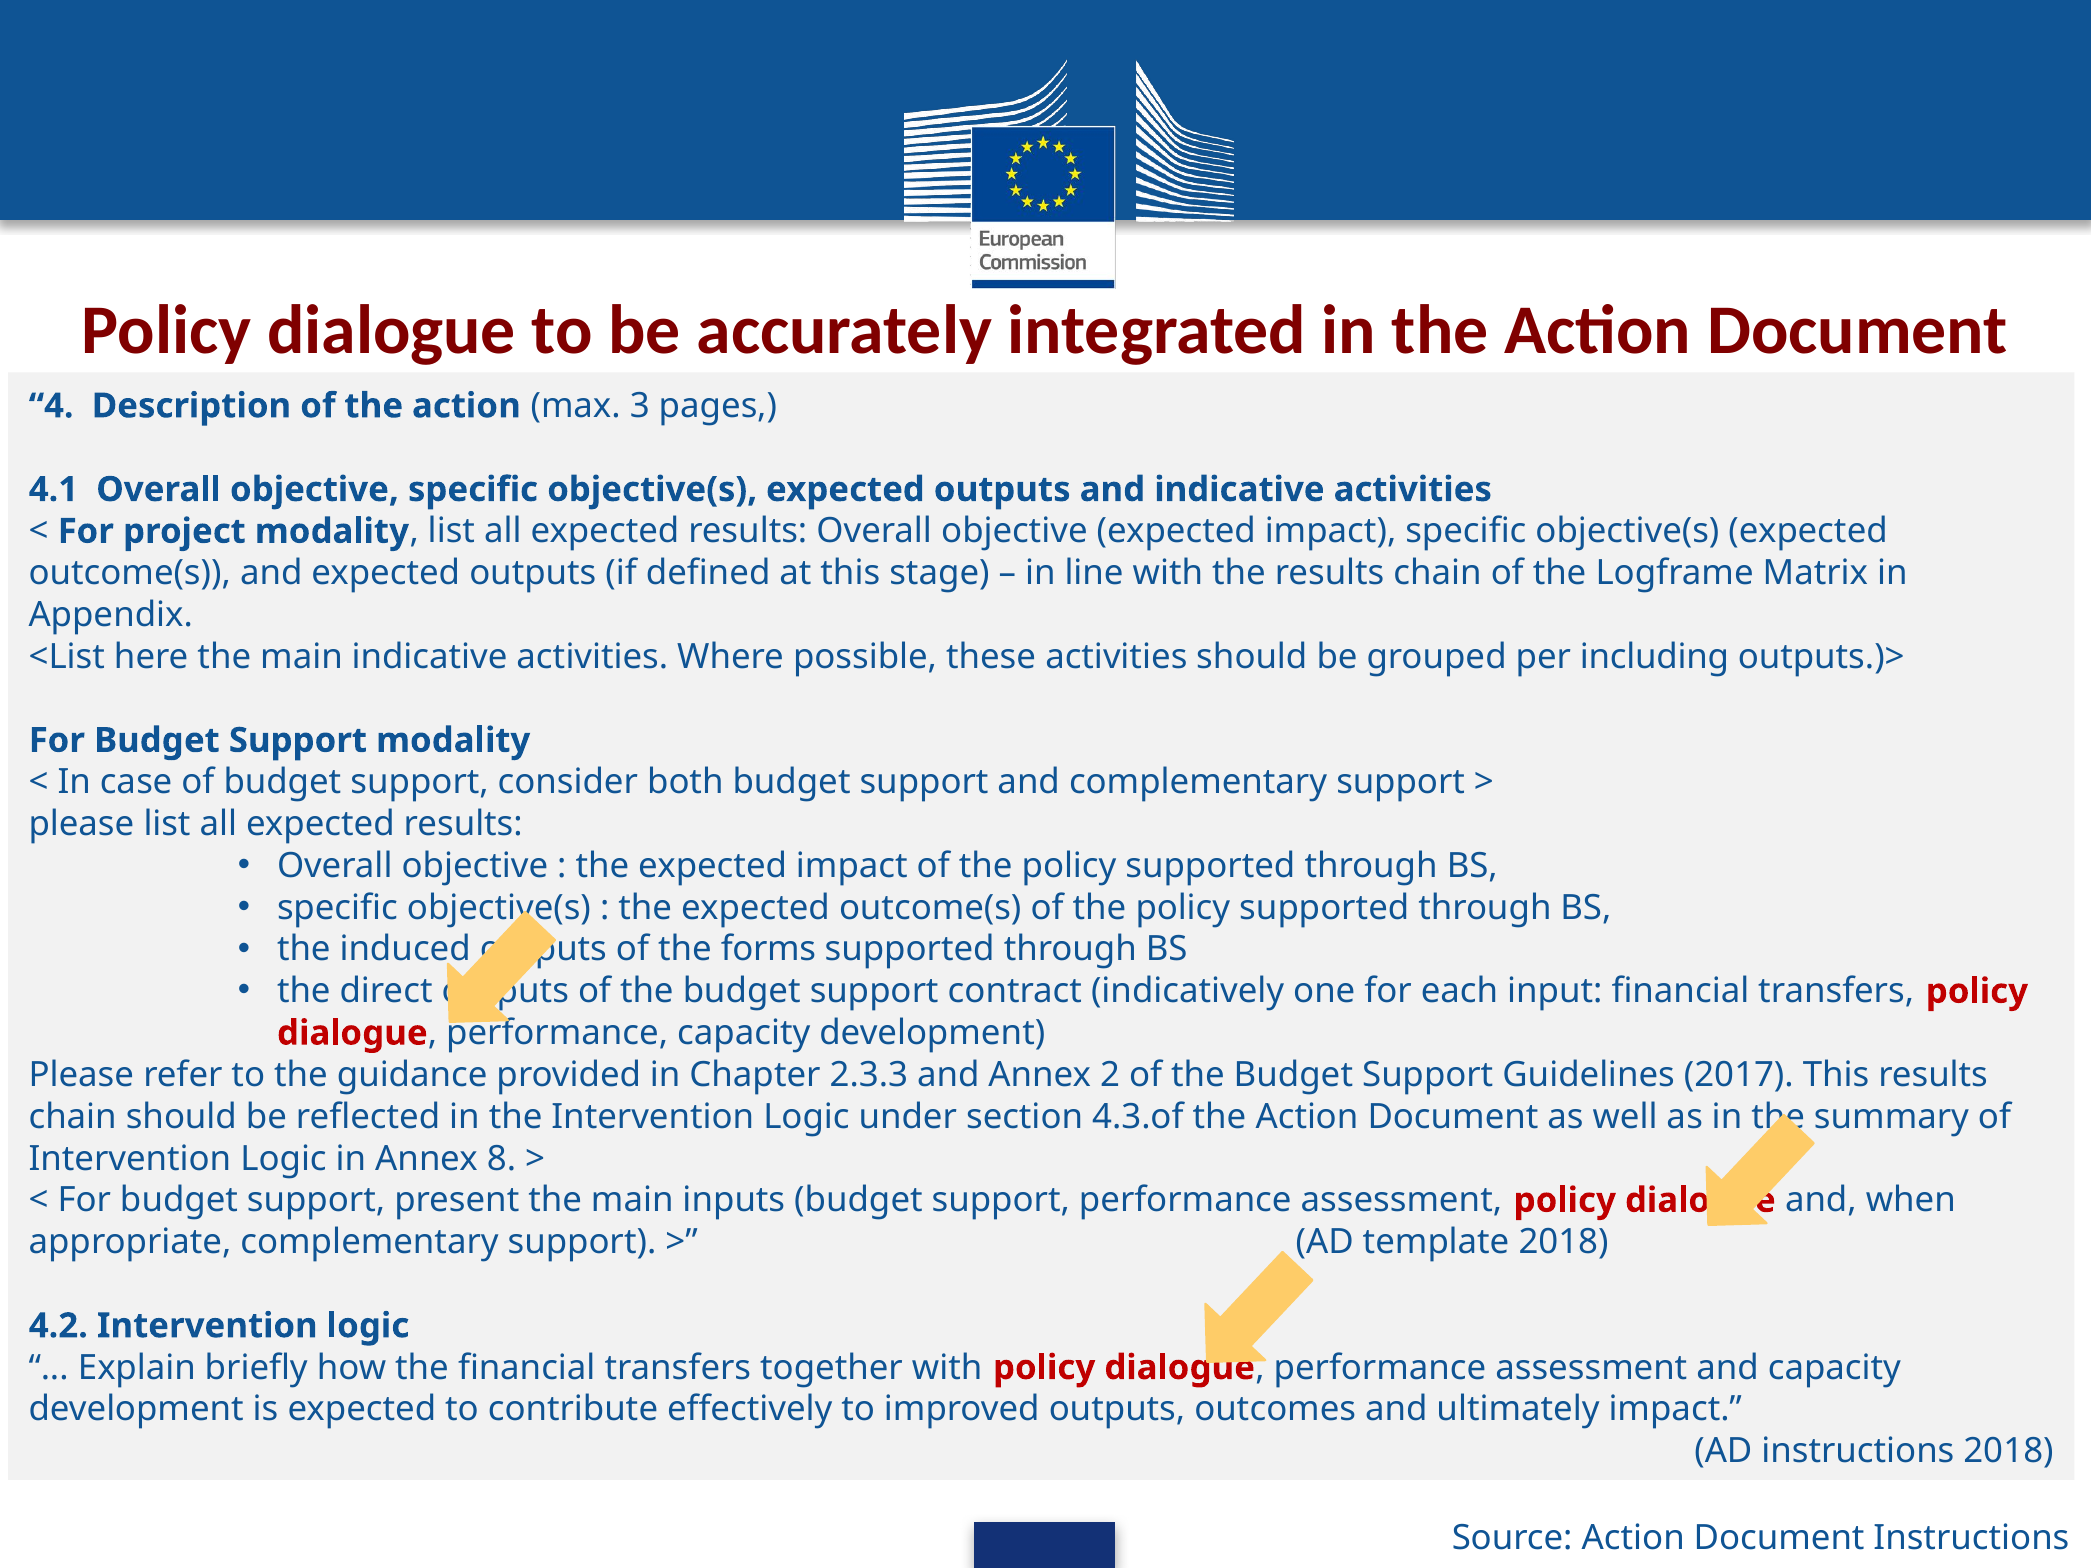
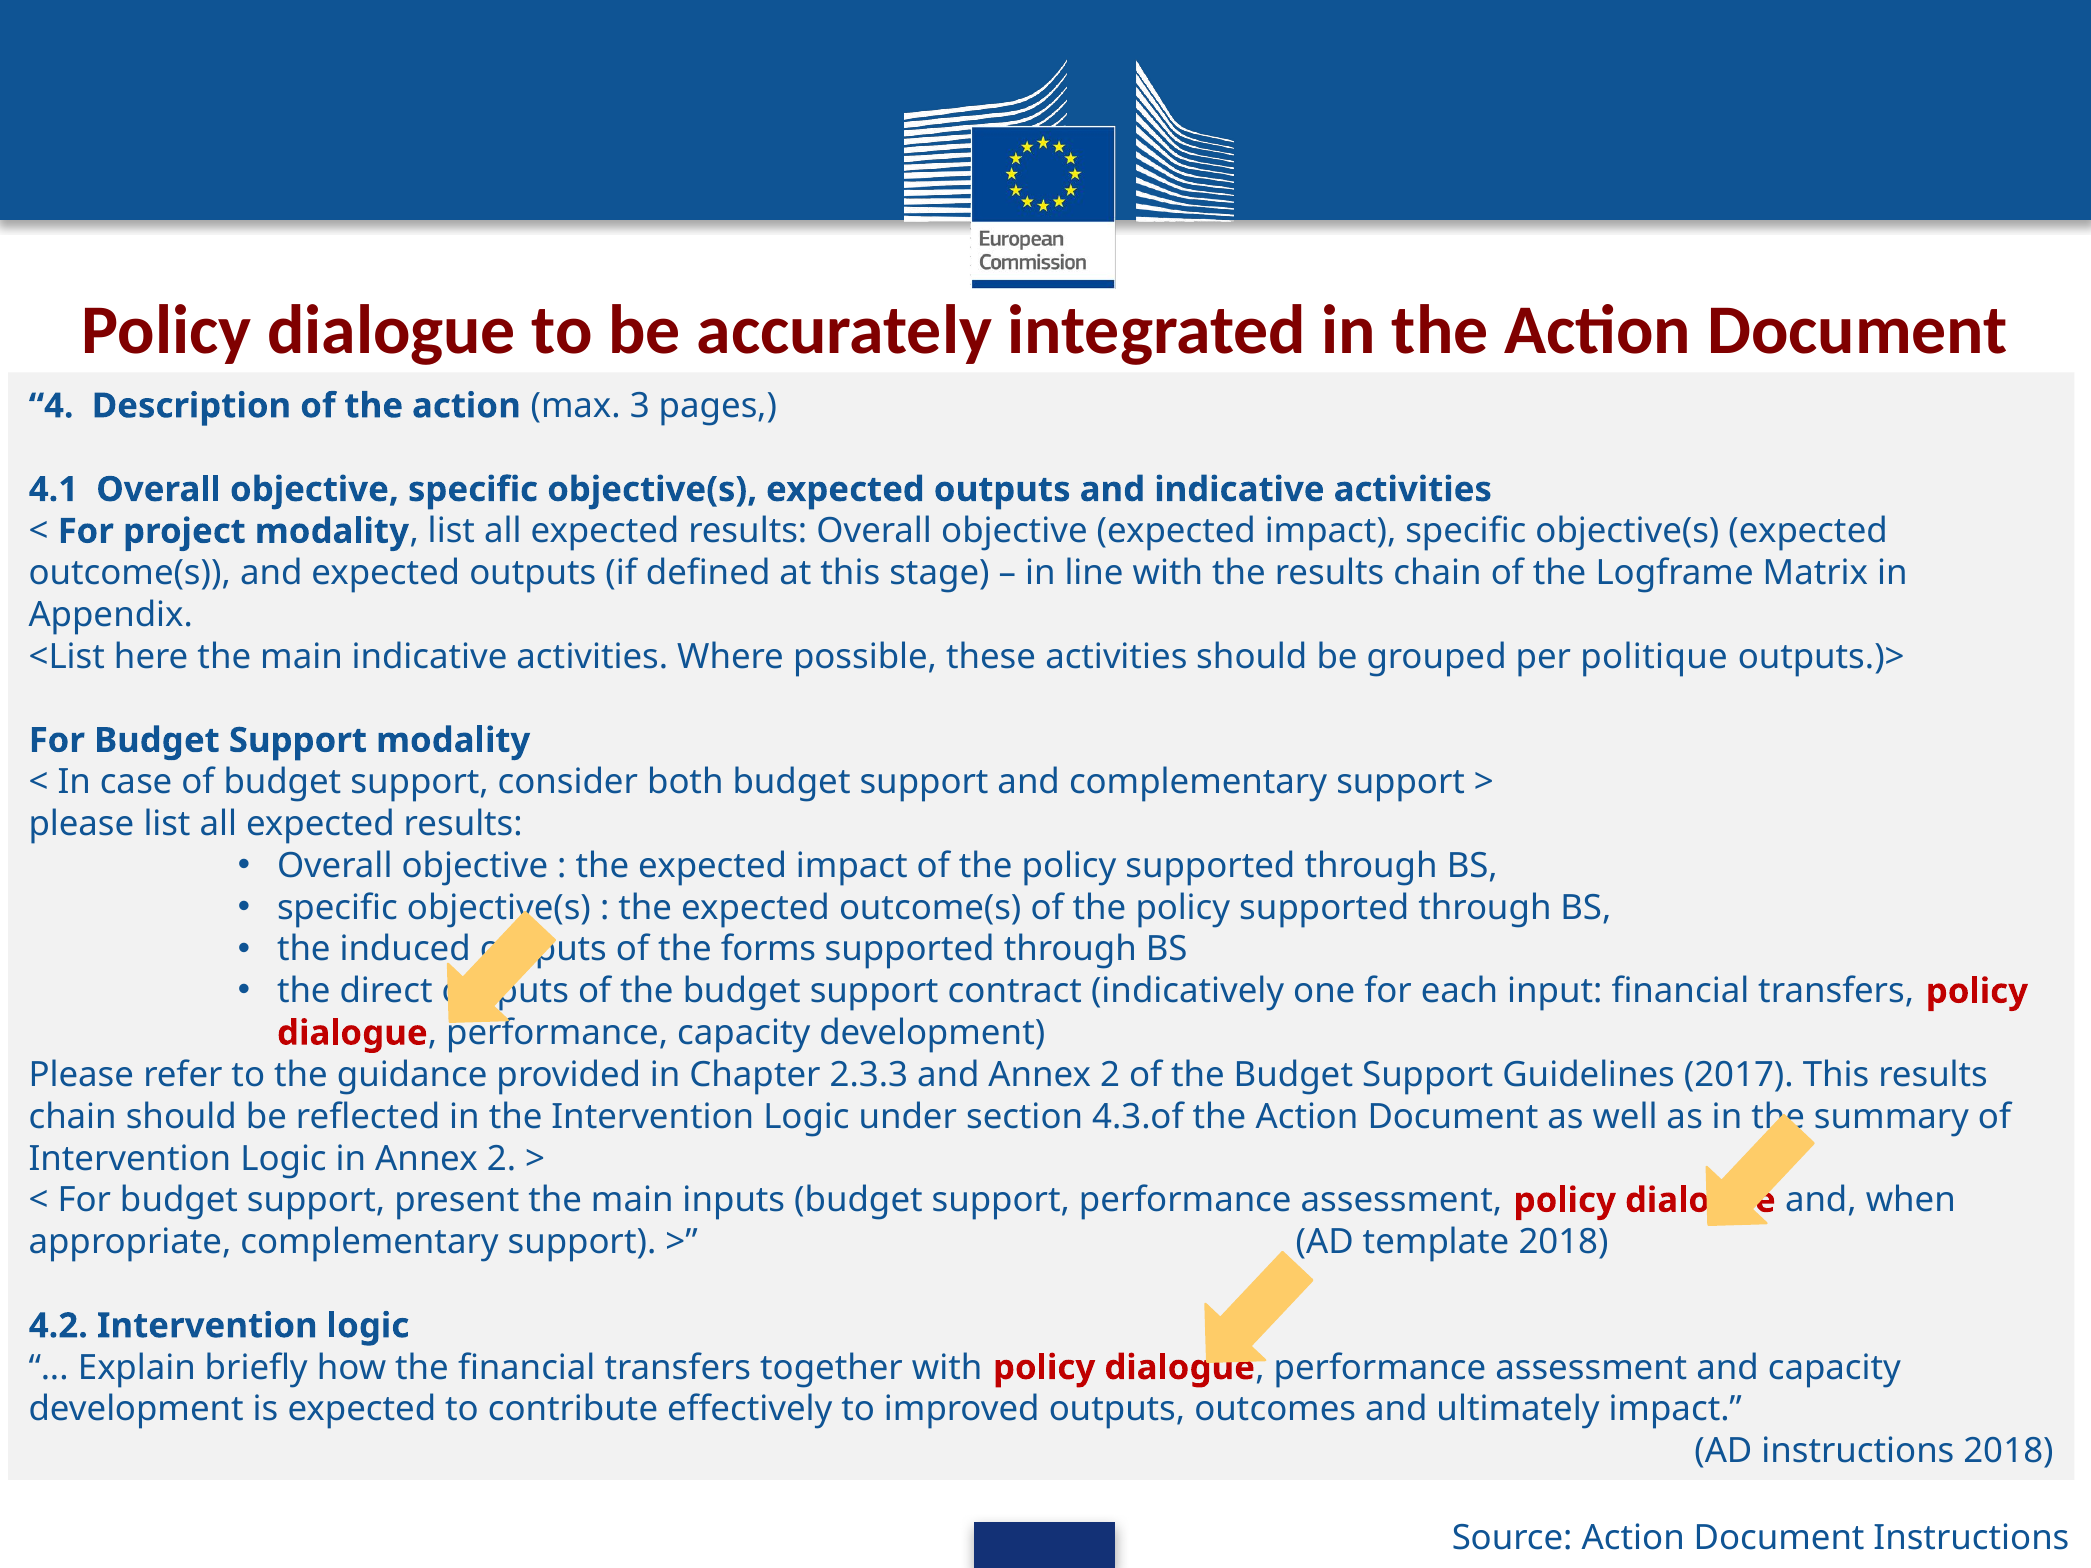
including: including -> politique
in Annex 8: 8 -> 2
